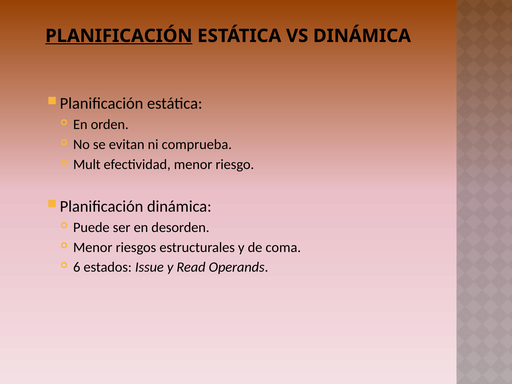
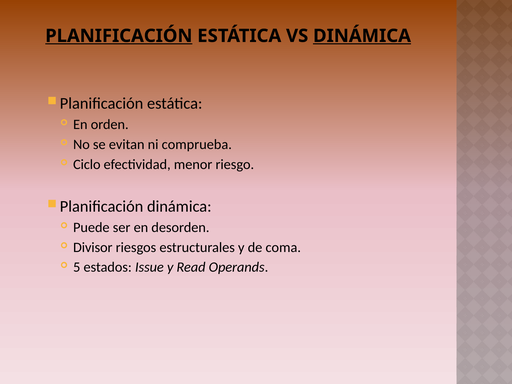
DINÁMICA at (362, 36) underline: none -> present
Mult: Mult -> Ciclo
Menor at (93, 247): Menor -> Divisor
6: 6 -> 5
